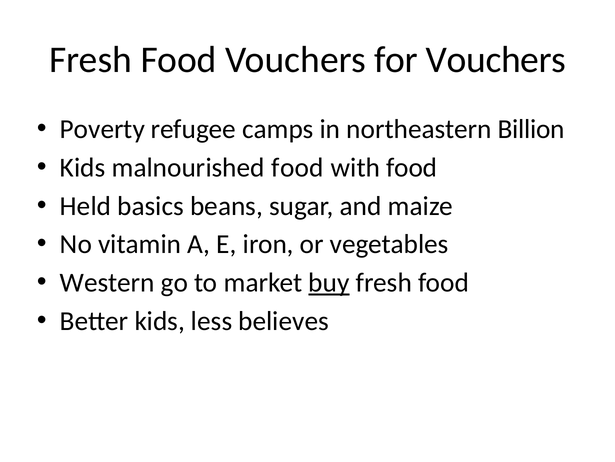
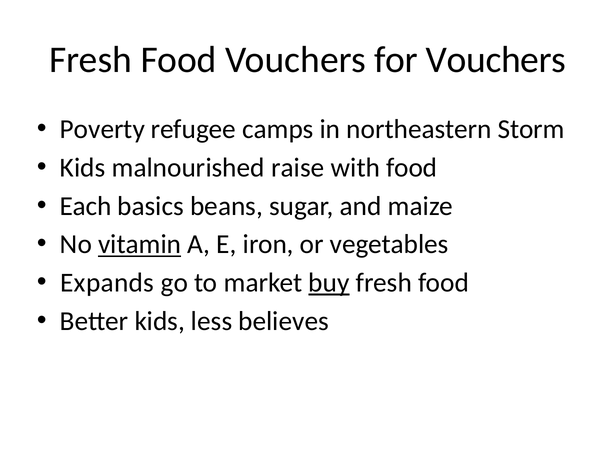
Billion: Billion -> Storm
malnourished food: food -> raise
Held: Held -> Each
vitamin underline: none -> present
Western: Western -> Expands
